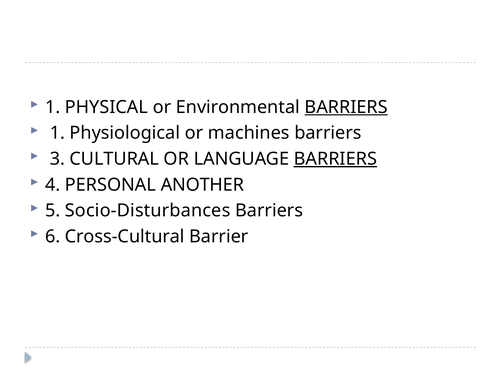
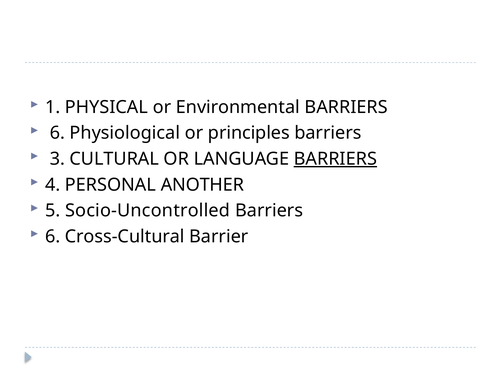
BARRIERS at (346, 107) underline: present -> none
1 at (57, 133): 1 -> 6
machines: machines -> principles
Socio-Disturbances: Socio-Disturbances -> Socio-Uncontrolled
